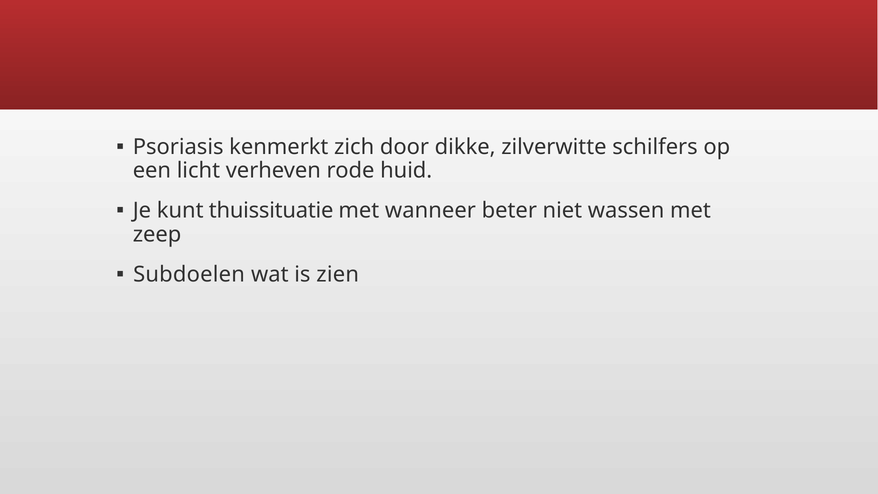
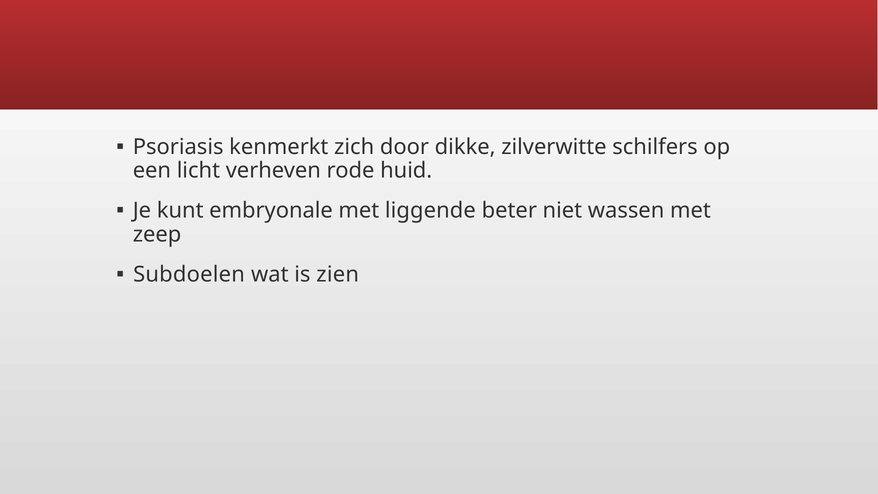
thuissituatie: thuissituatie -> embryonale
wanneer: wanneer -> liggende
